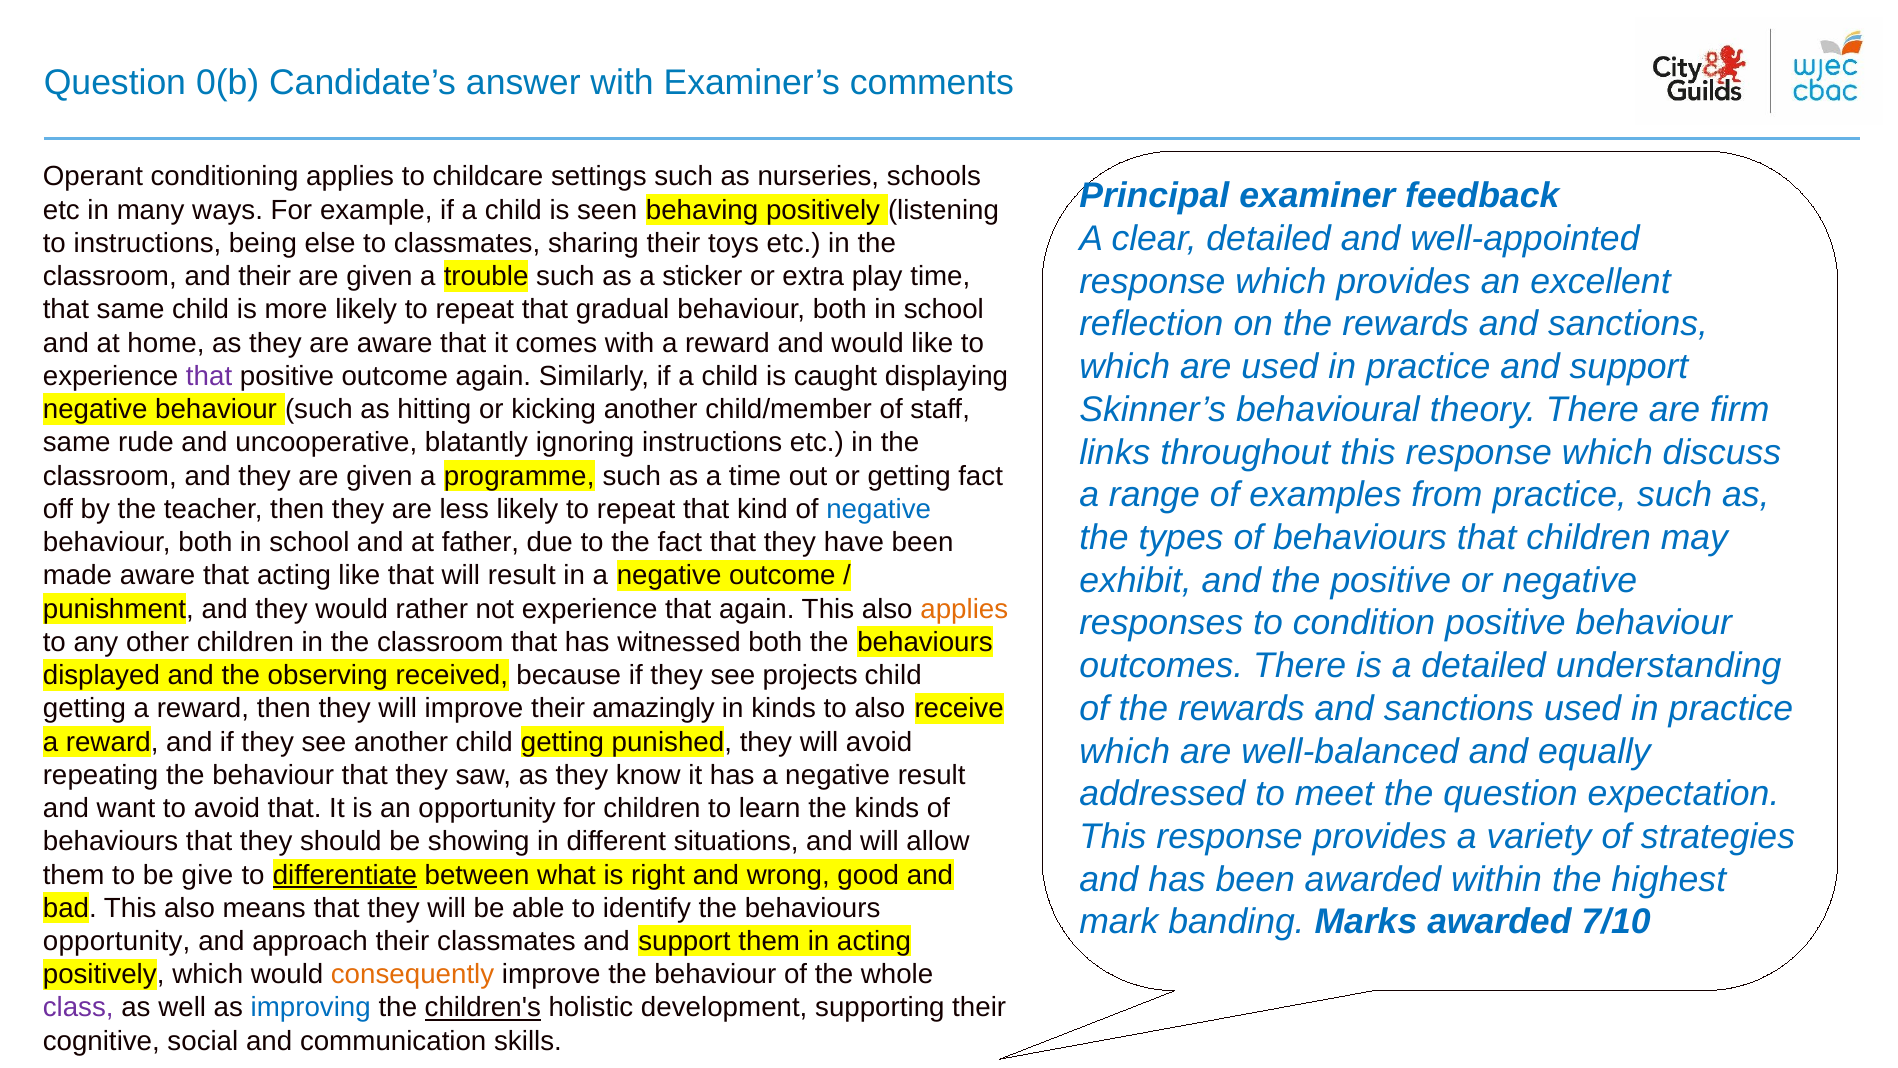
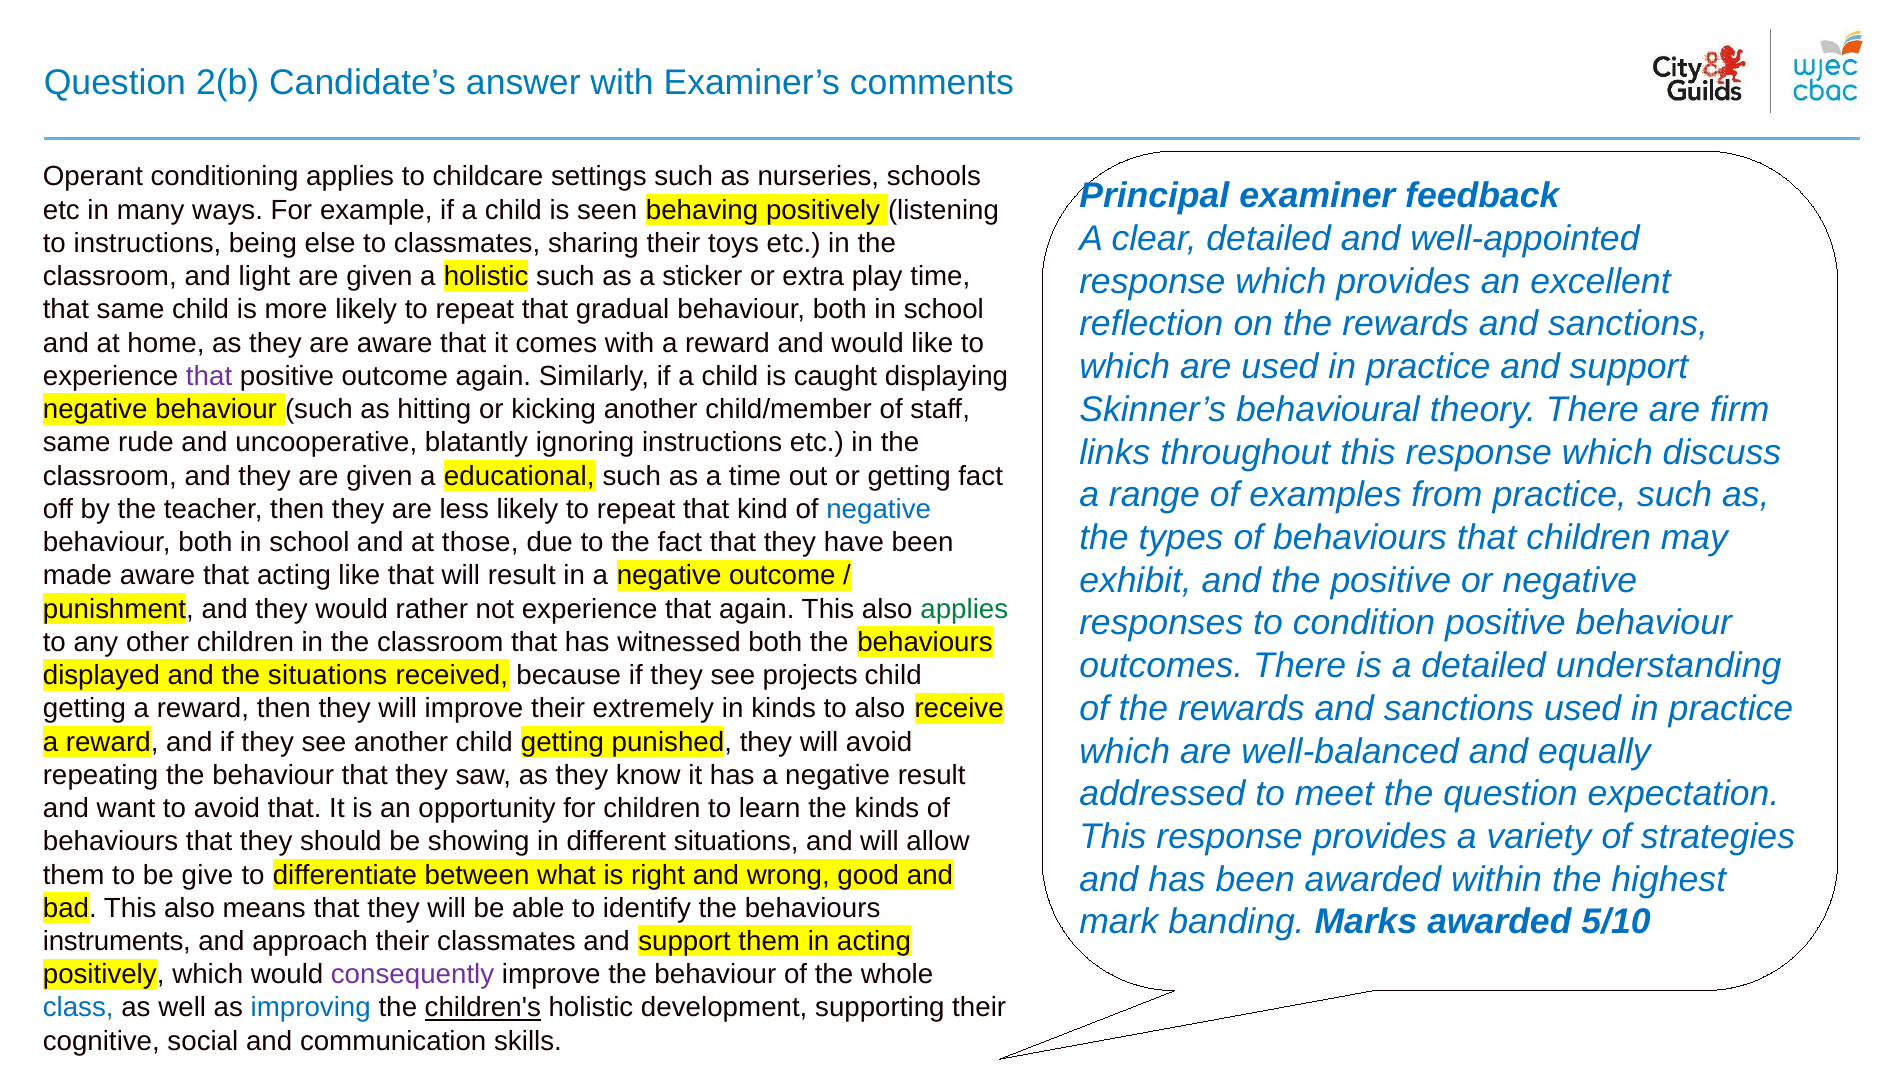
0(b: 0(b -> 2(b
and their: their -> light
a trouble: trouble -> holistic
programme: programme -> educational
father: father -> those
applies at (964, 609) colour: orange -> green
the observing: observing -> situations
amazingly: amazingly -> extremely
differentiate underline: present -> none
7/10: 7/10 -> 5/10
opportunity at (117, 941): opportunity -> instruments
consequently colour: orange -> purple
class colour: purple -> blue
